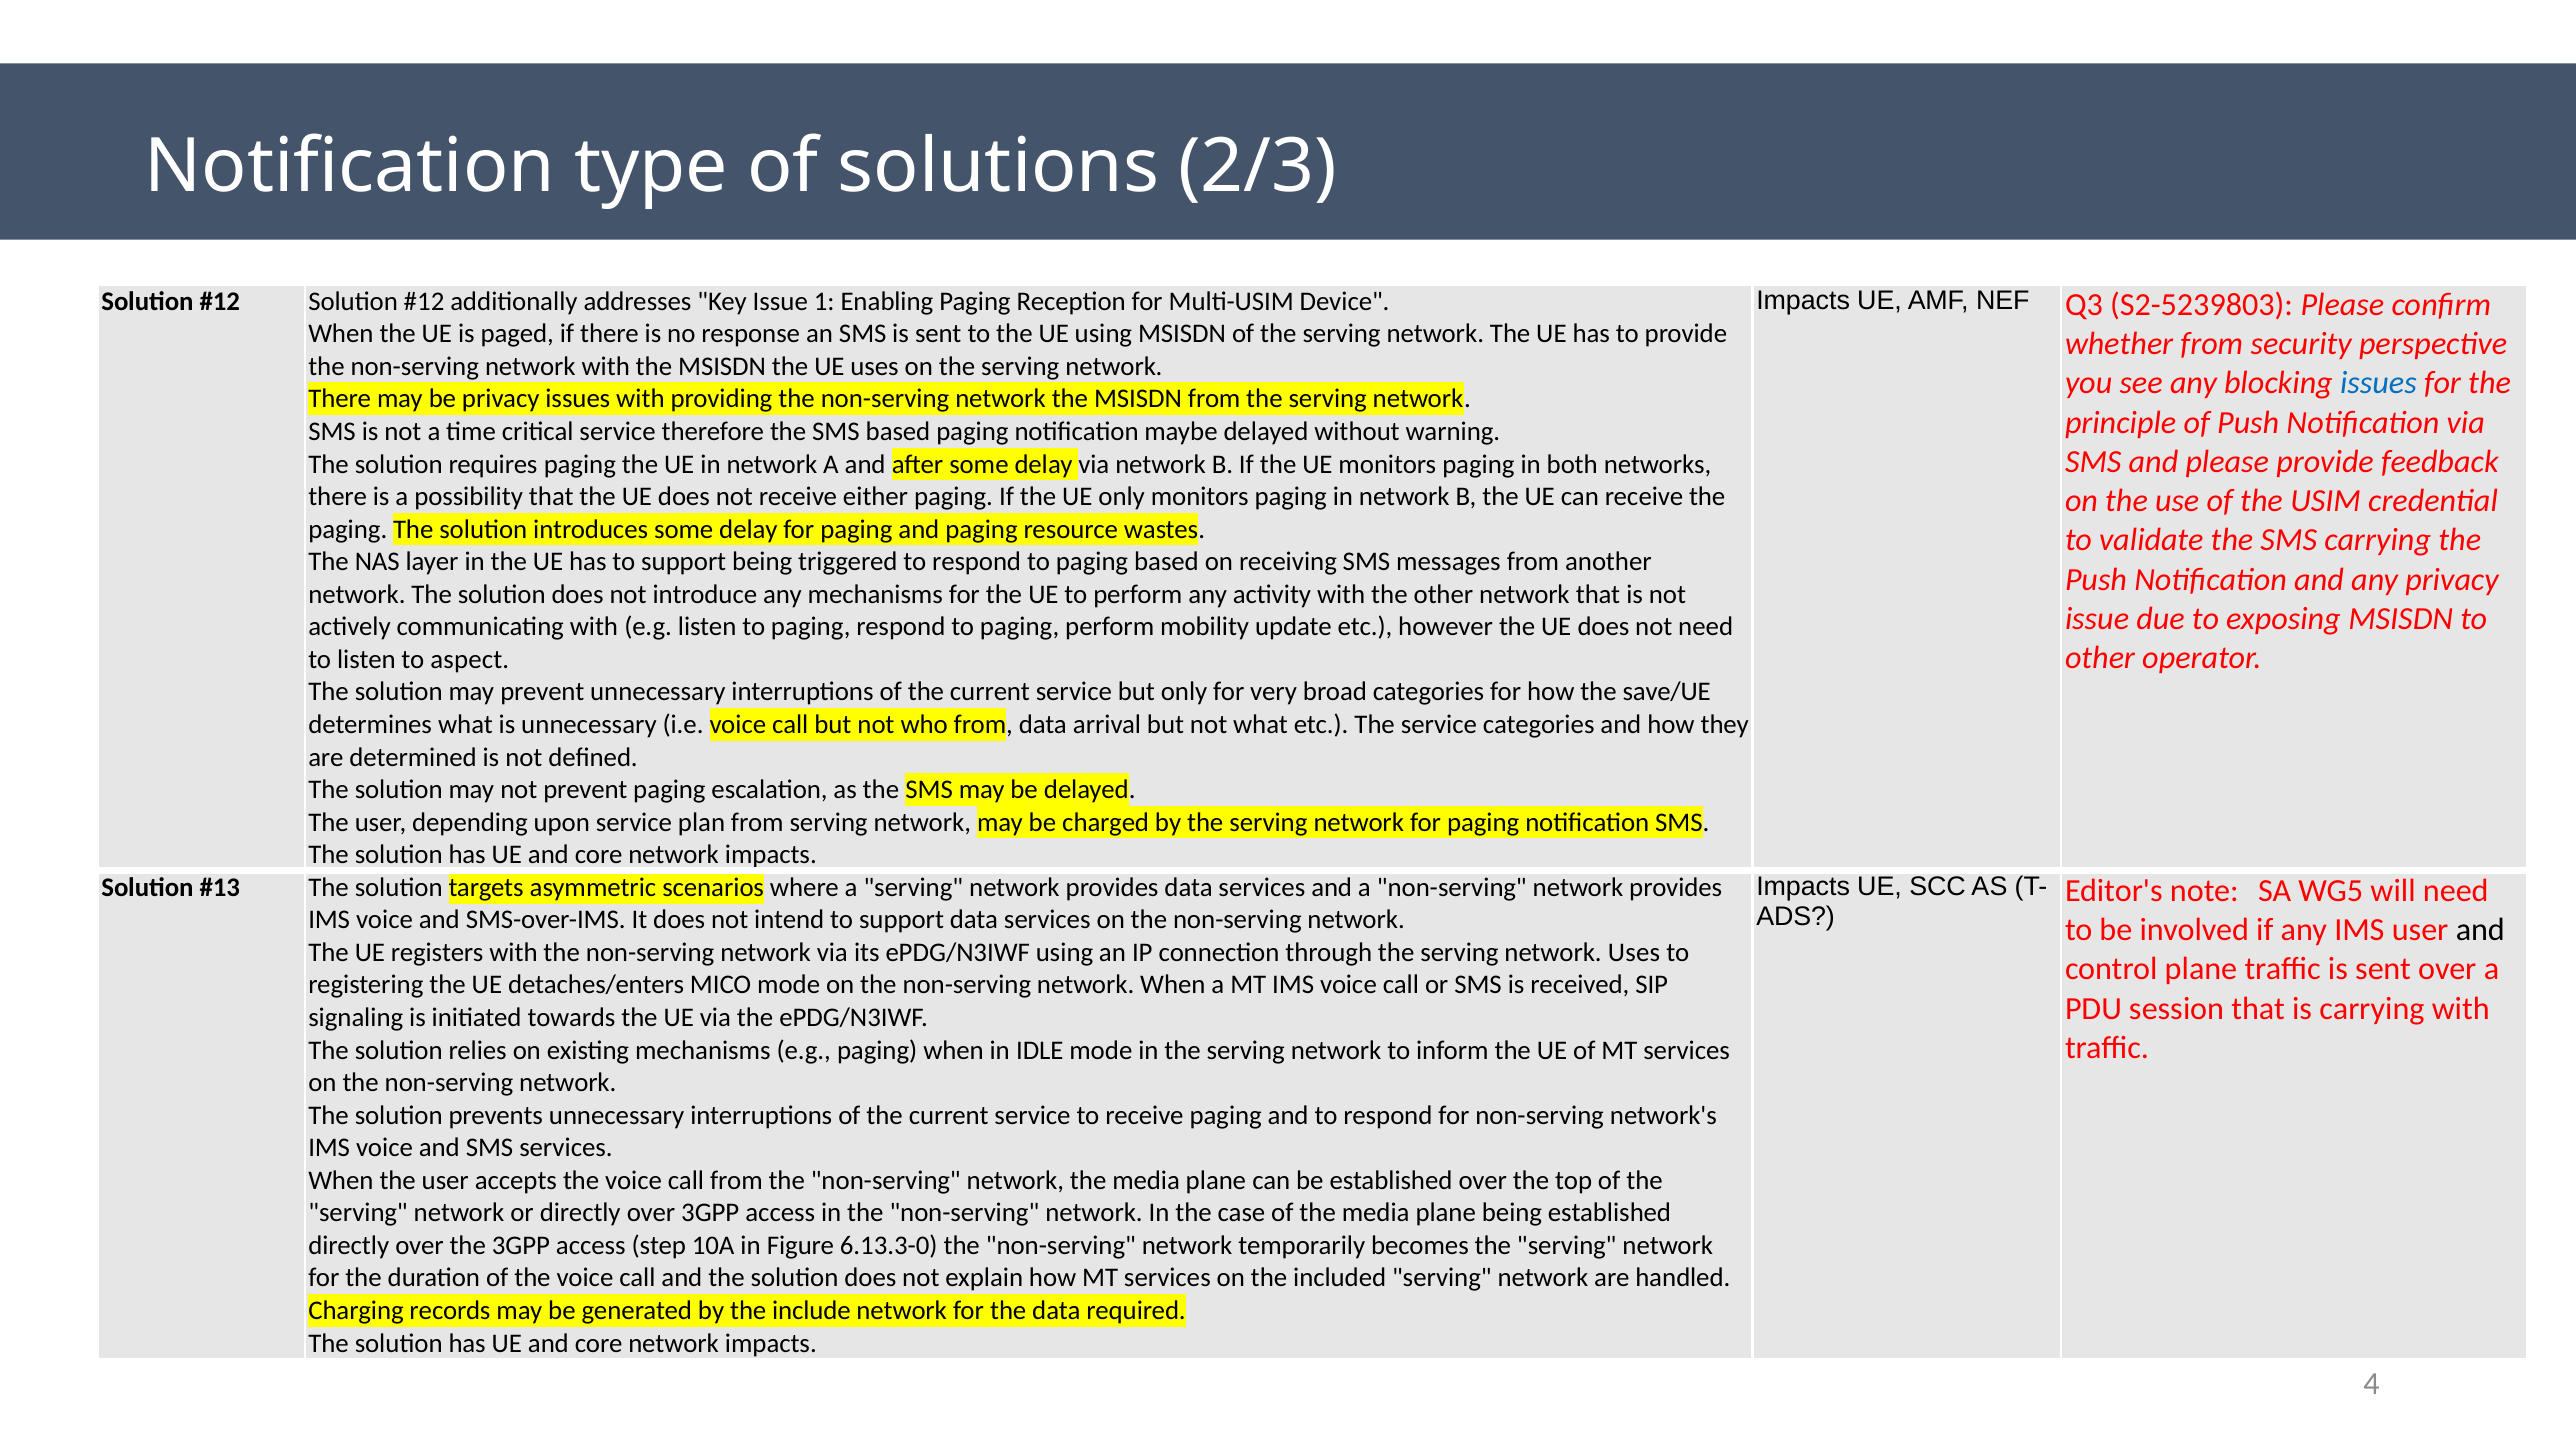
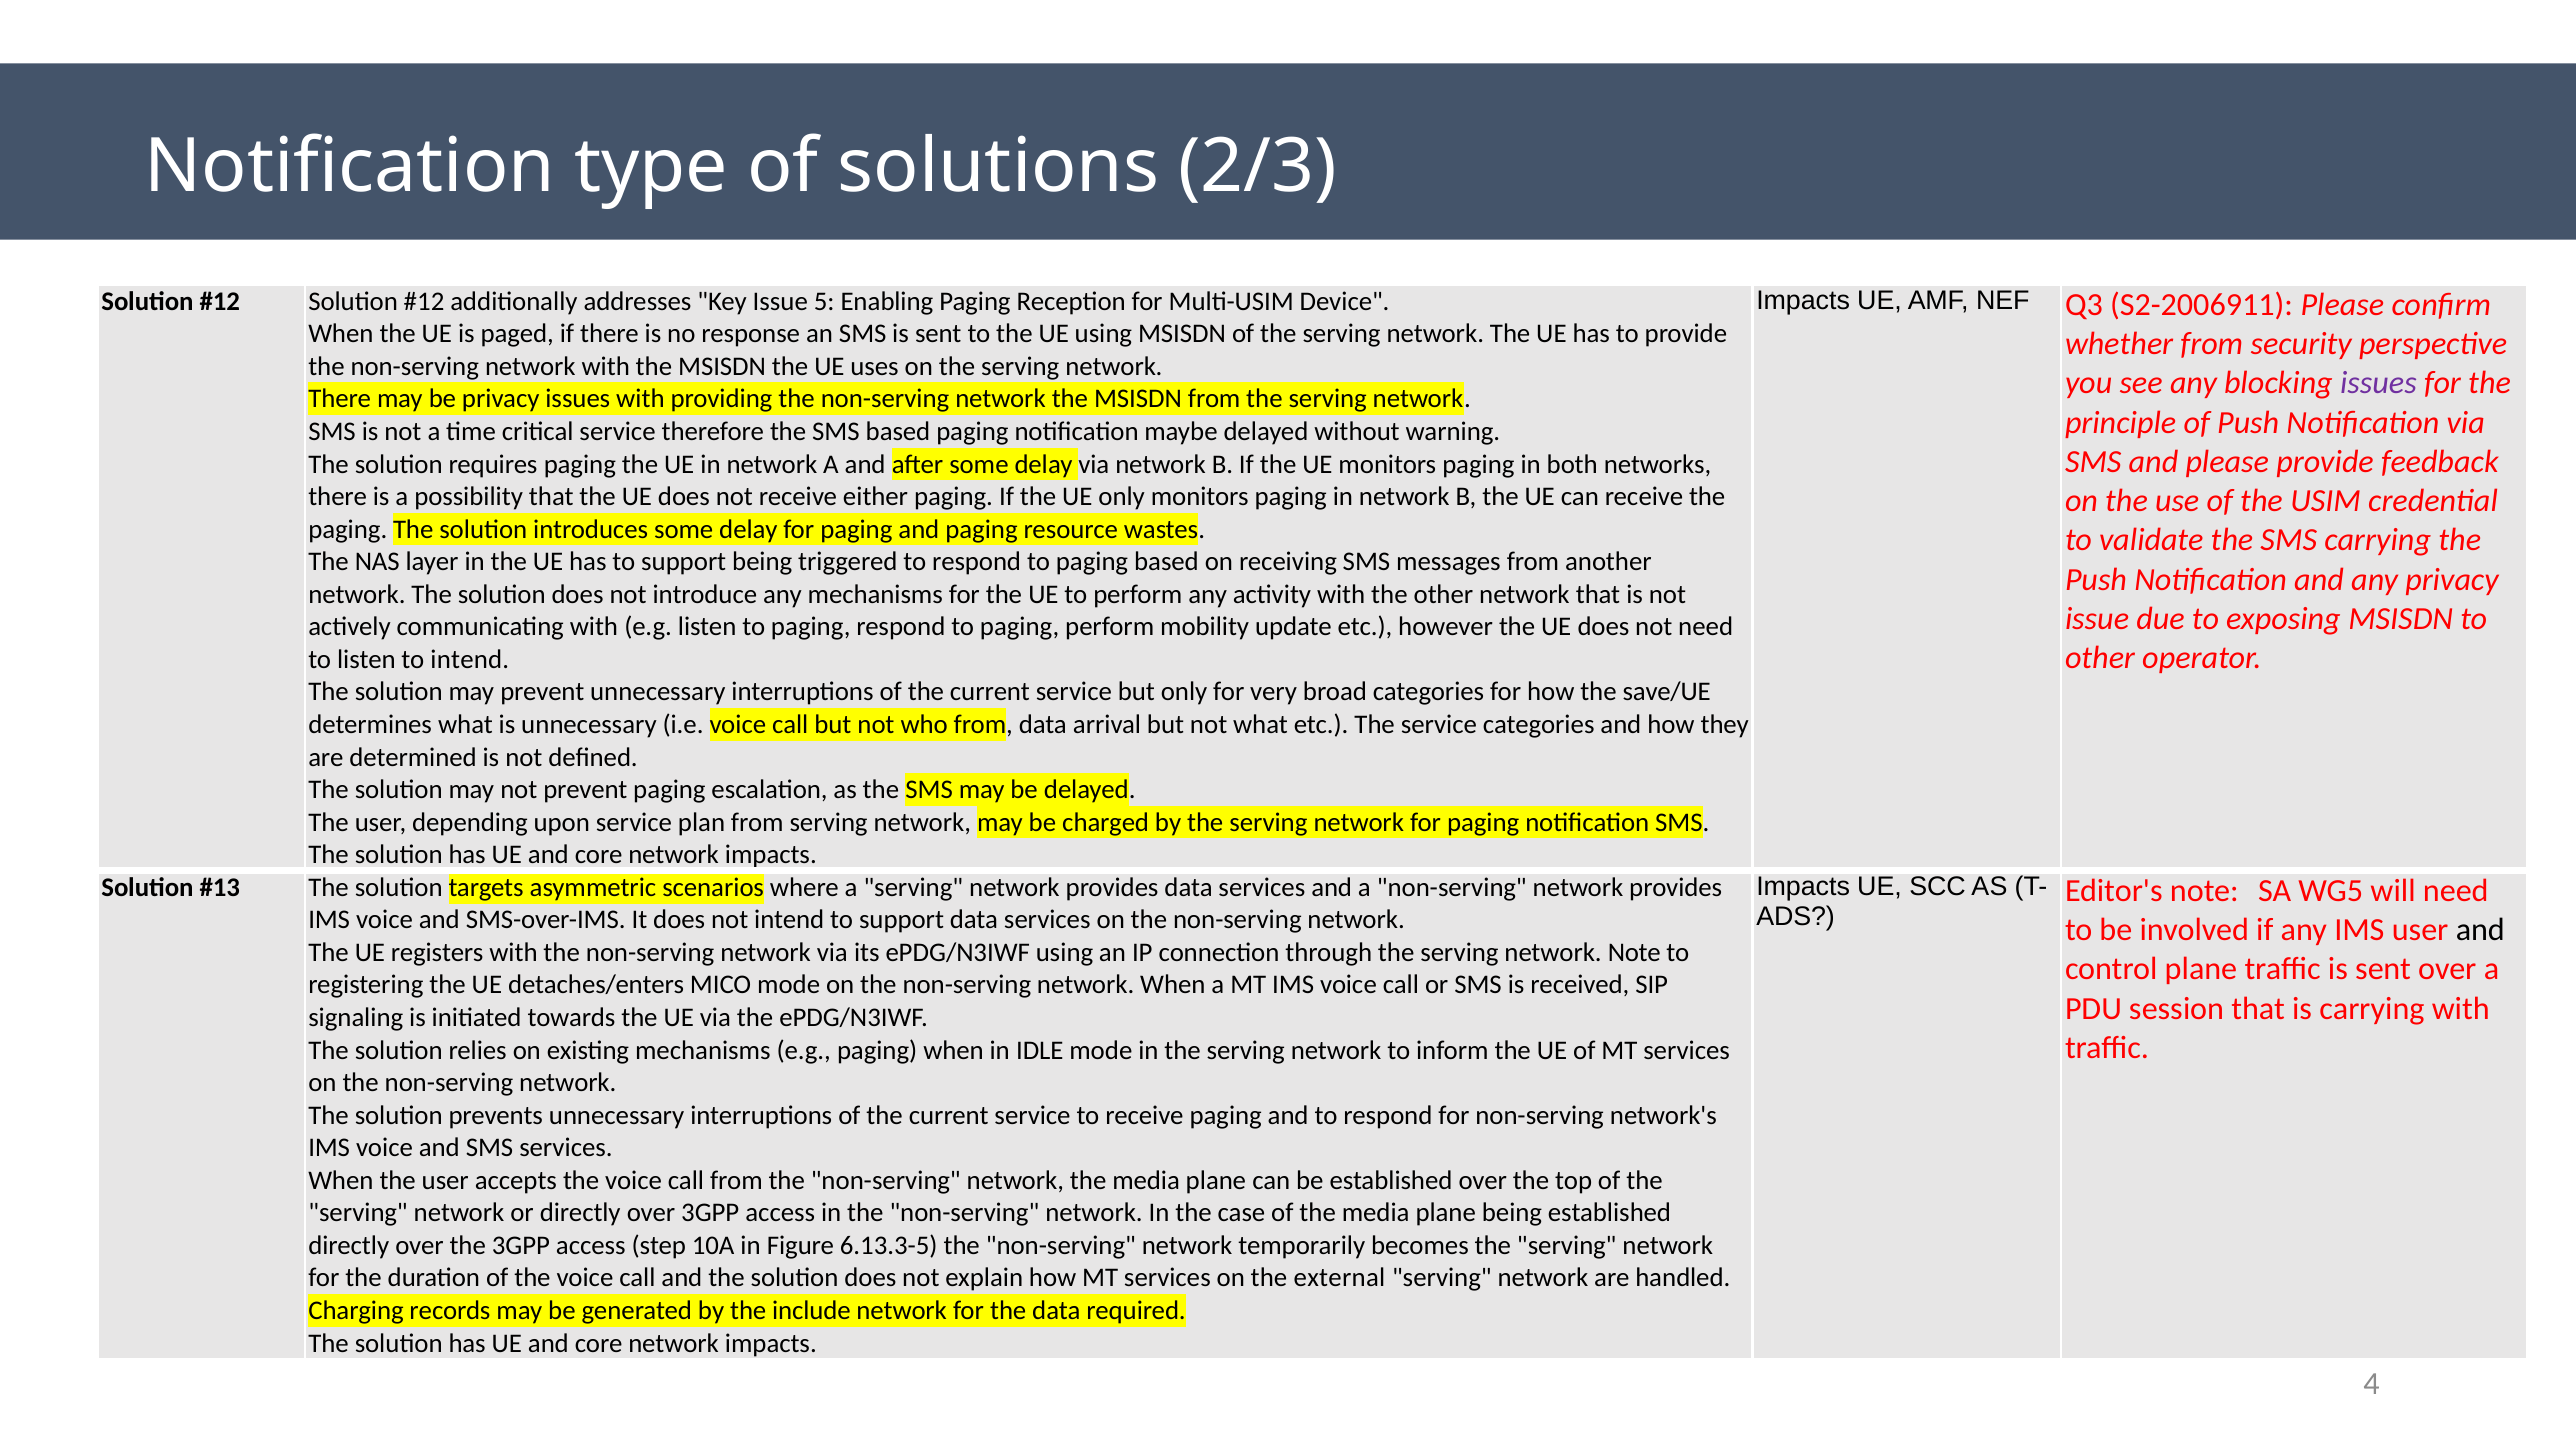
S2-5239803: S2-5239803 -> S2-2006911
1: 1 -> 5
issues at (2378, 383) colour: blue -> purple
to aspect: aspect -> intend
network Uses: Uses -> Note
6.13.3-0: 6.13.3-0 -> 6.13.3-5
included: included -> external
